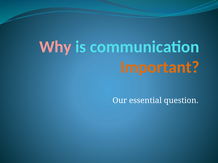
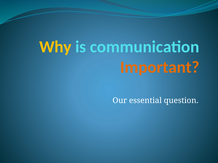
Why colour: pink -> yellow
